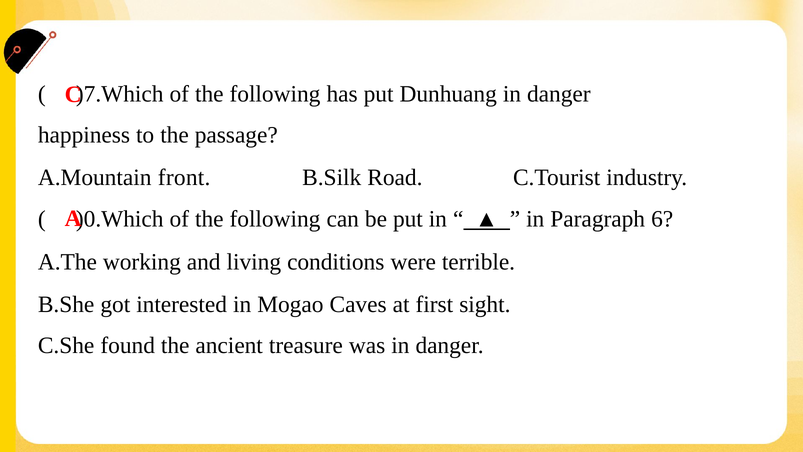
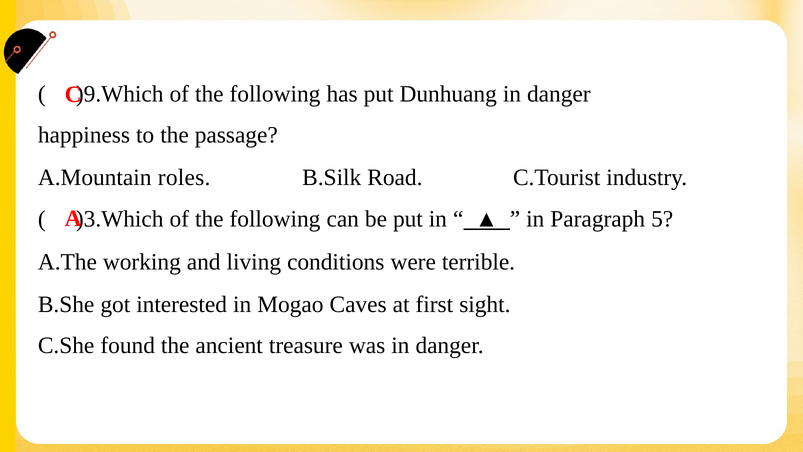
)7.Which: )7.Which -> )9.Which
front: front -> roles
)0.Which: )0.Which -> )3.Which
6: 6 -> 5
